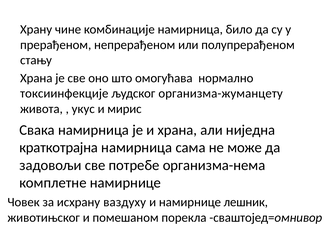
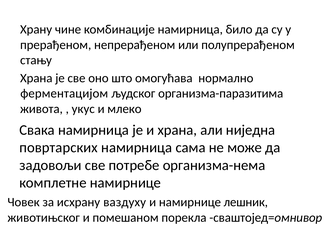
токсиинфекције: токсиинфекције -> ферментацијом
организма-жуманцету: организма-жуманцету -> организма-паразитима
мирис: мирис -> млеко
краткотрајна: краткотрајна -> повртарских
